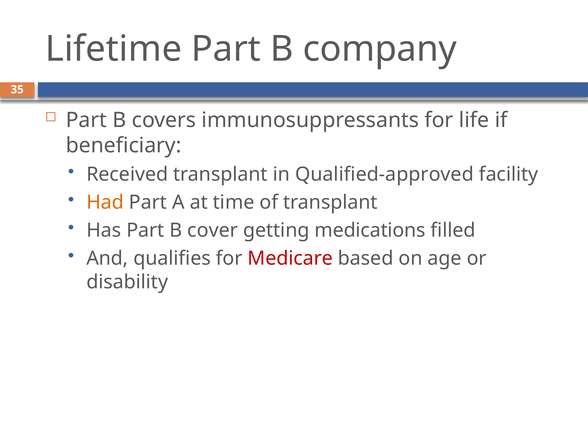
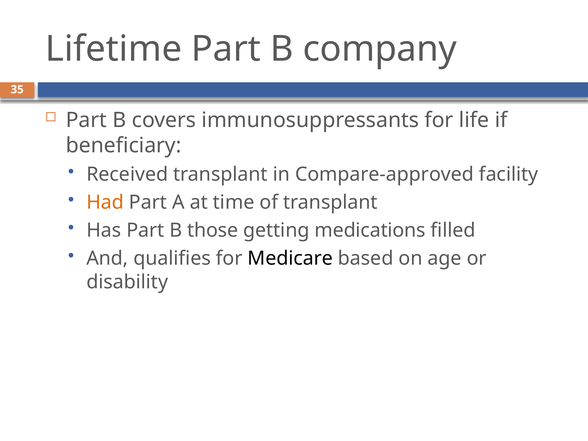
Qualified-approved: Qualified-approved -> Compare-approved
cover: cover -> those
Medicare colour: red -> black
